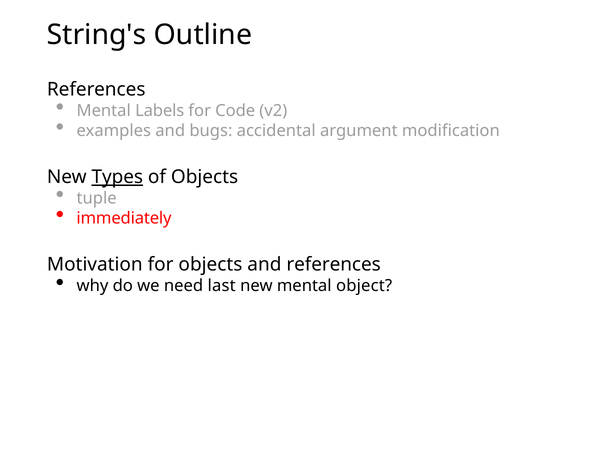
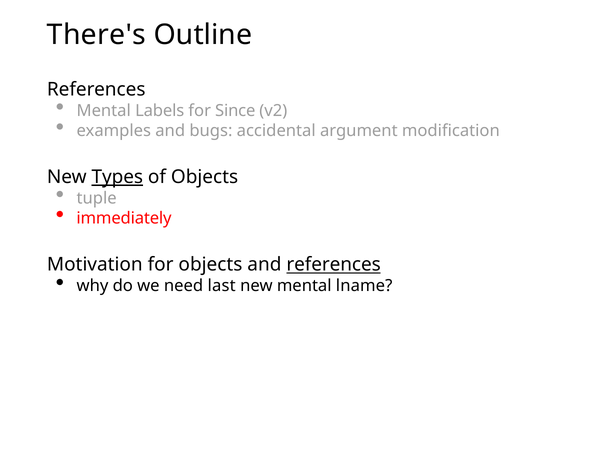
String's: String's -> There's
Code: Code -> Since
references at (334, 265) underline: none -> present
object: object -> lname
